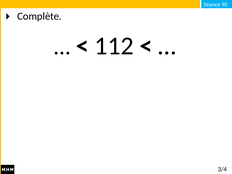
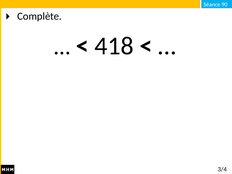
112: 112 -> 418
